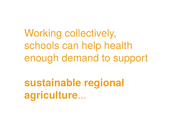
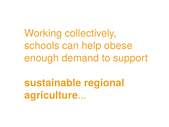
health: health -> obese
